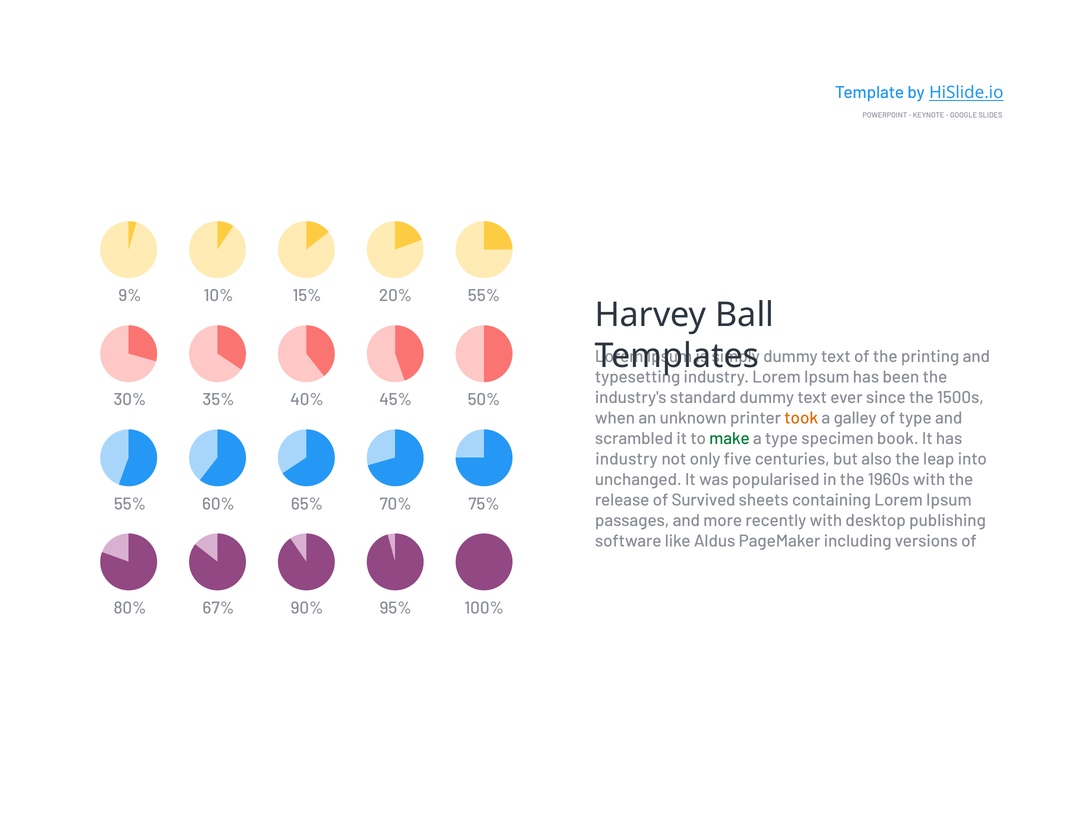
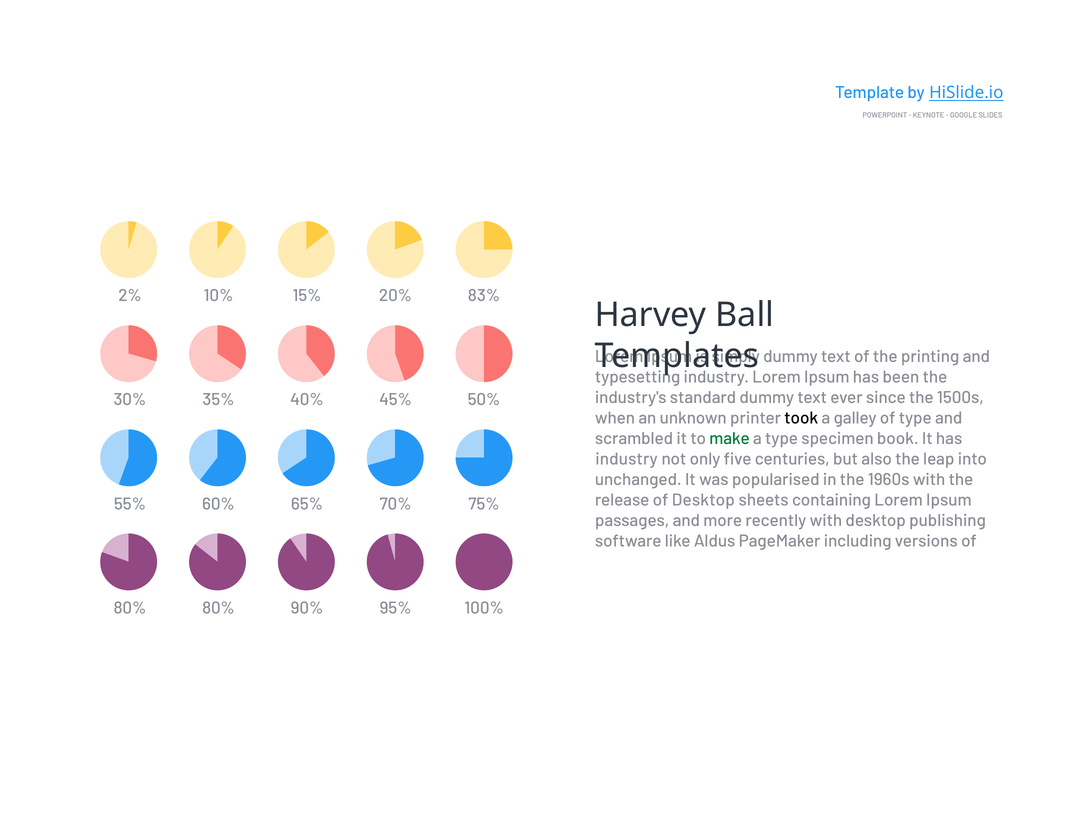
9%: 9% -> 2%
20% 55%: 55% -> 83%
took colour: orange -> black
of Survived: Survived -> Desktop
80% 67%: 67% -> 80%
